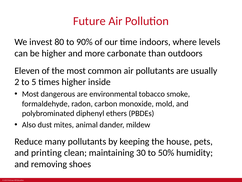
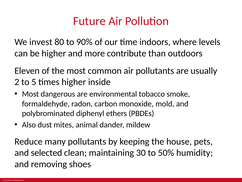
carbonate: carbonate -> contribute
printing: printing -> selected
